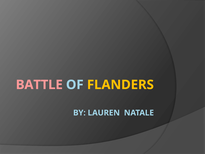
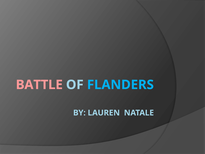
FLANDERS colour: yellow -> light blue
